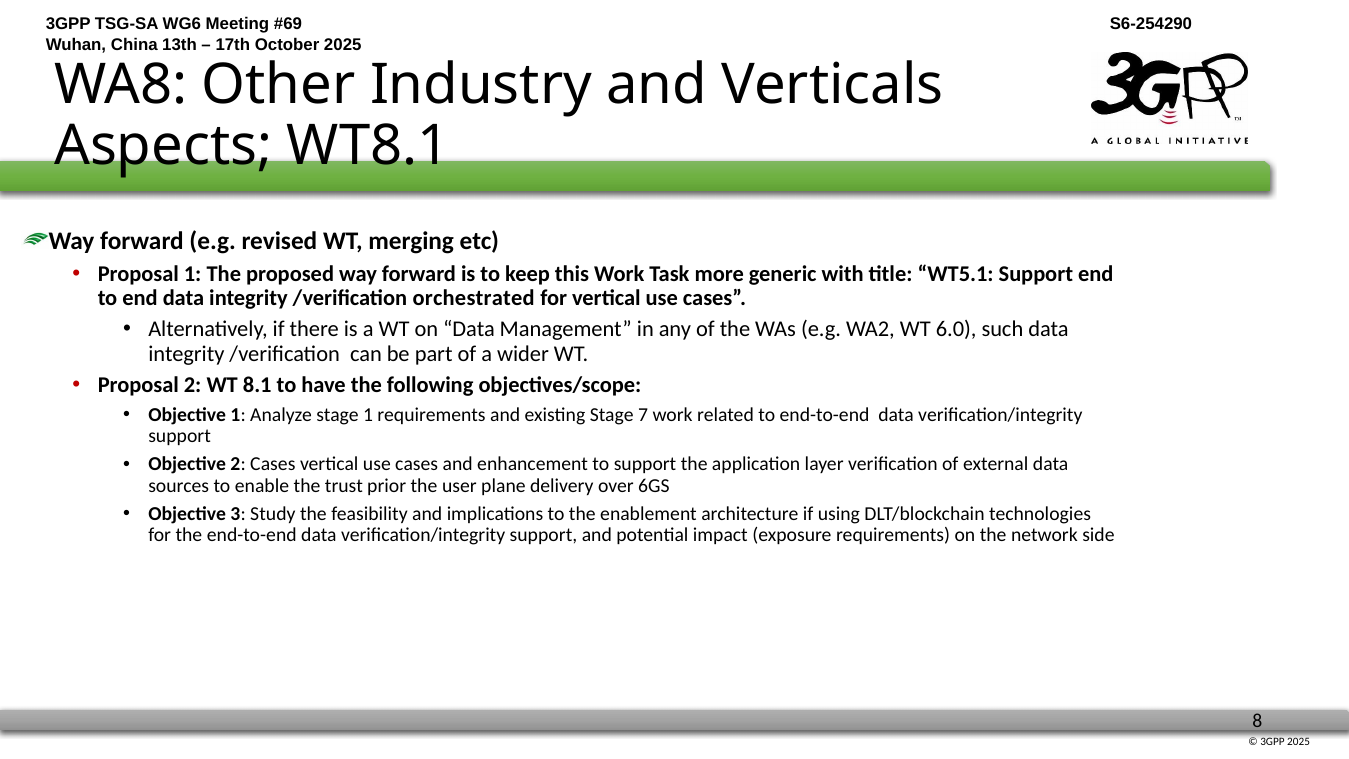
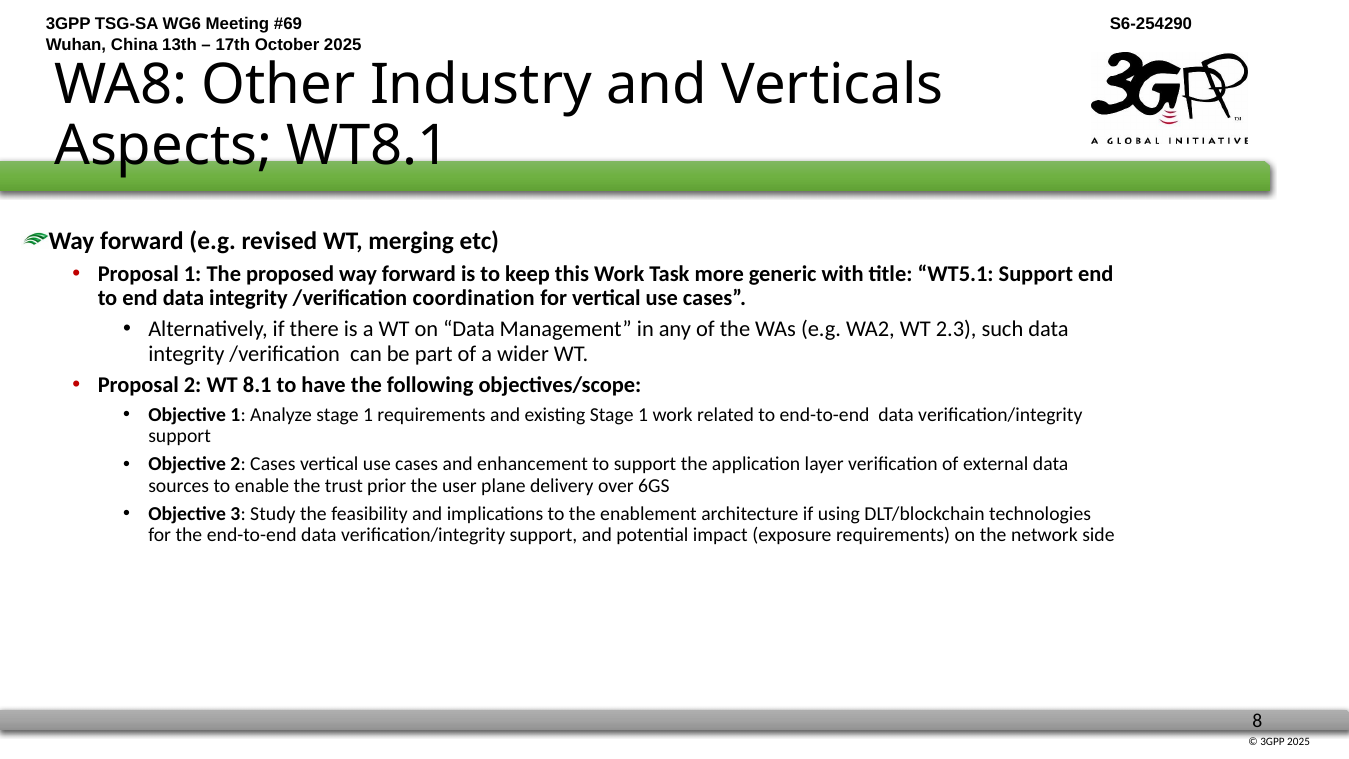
orchestrated: orchestrated -> coordination
6.0: 6.0 -> 2.3
existing Stage 7: 7 -> 1
